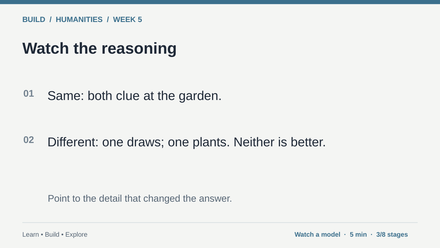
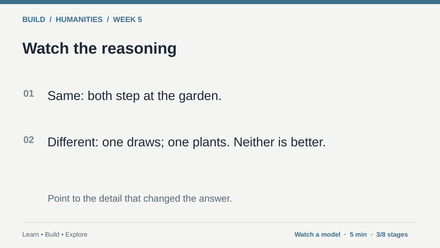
clue: clue -> step
